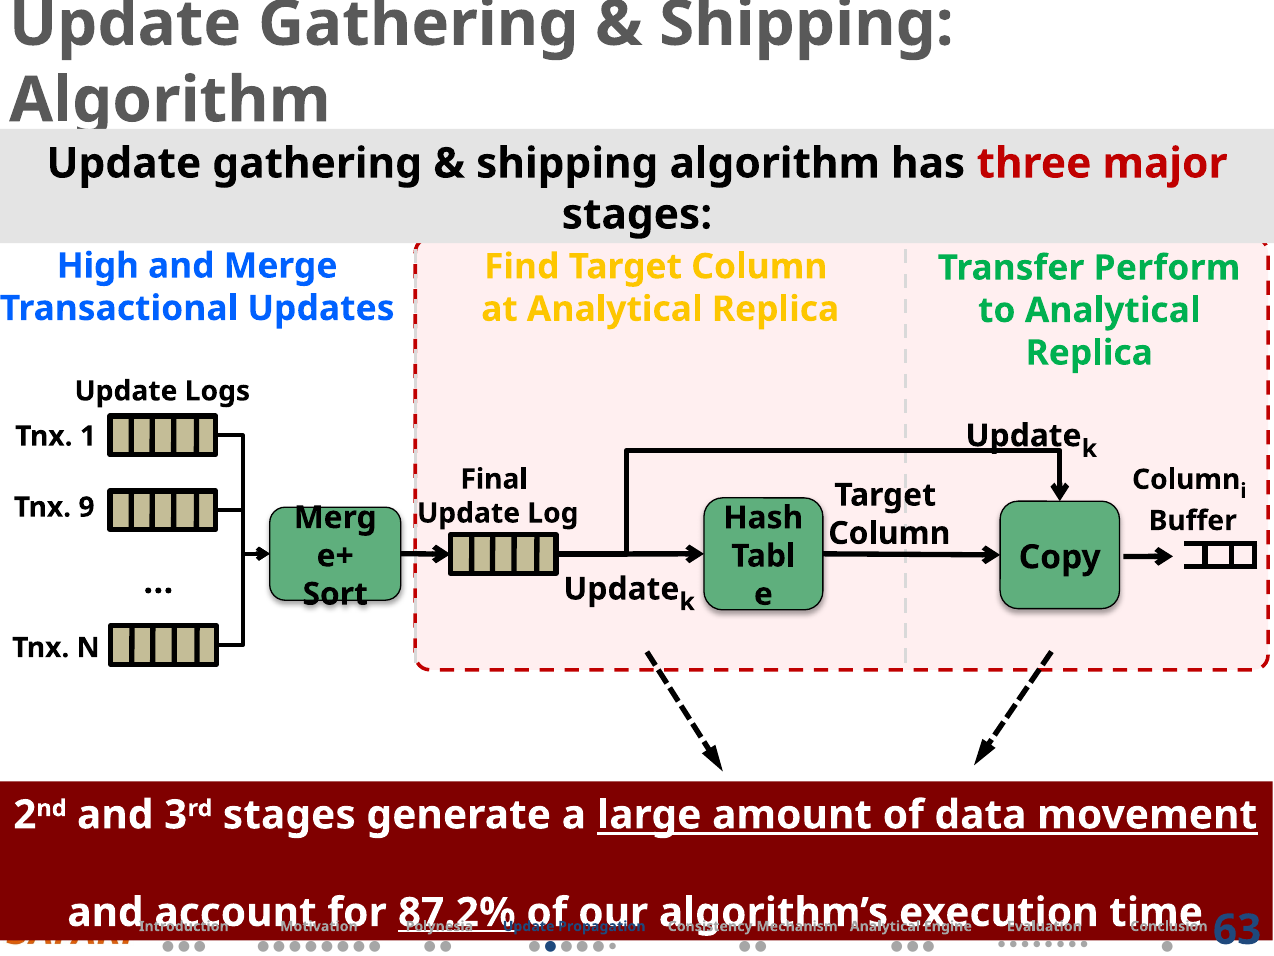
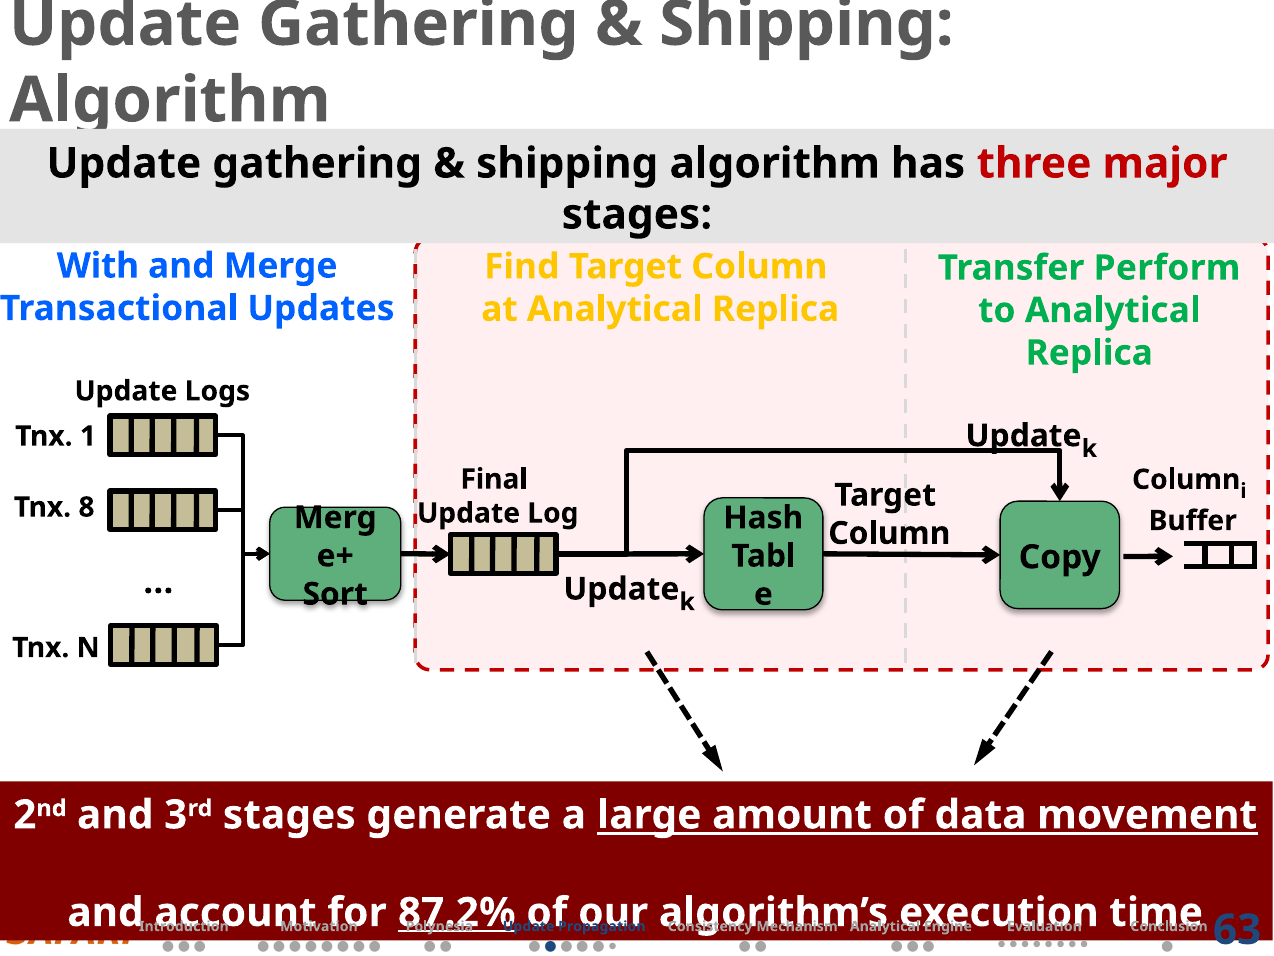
High: High -> With
9: 9 -> 8
